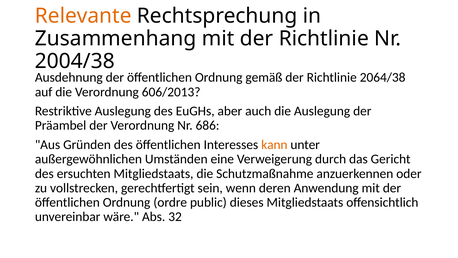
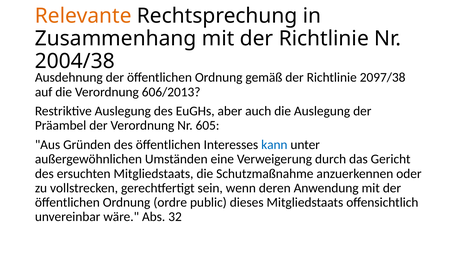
2064/38: 2064/38 -> 2097/38
686: 686 -> 605
kann colour: orange -> blue
